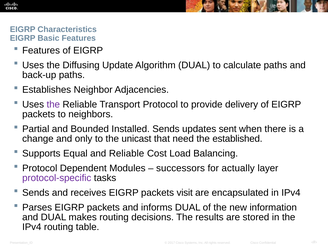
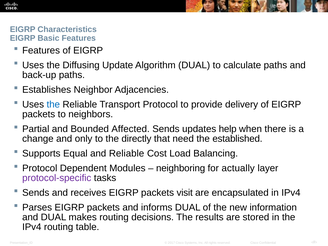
the at (53, 104) colour: purple -> blue
Installed: Installed -> Affected
sent: sent -> help
unicast: unicast -> directly
successors: successors -> neighboring
